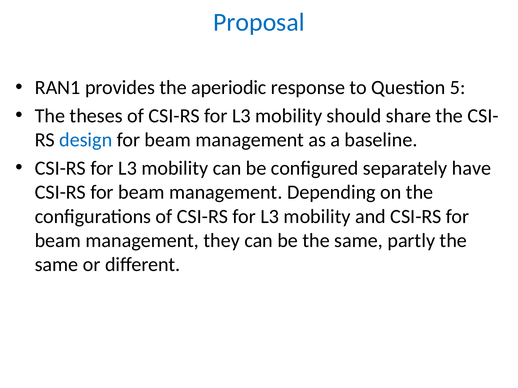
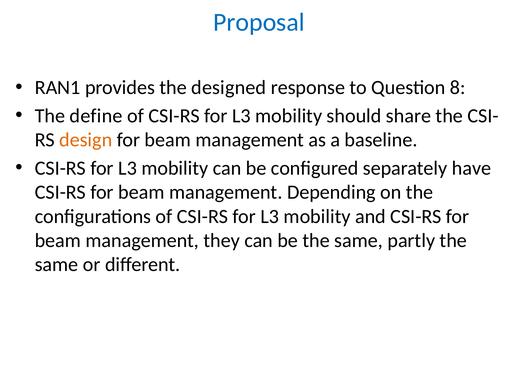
aperiodic: aperiodic -> designed
5: 5 -> 8
theses: theses -> define
design colour: blue -> orange
